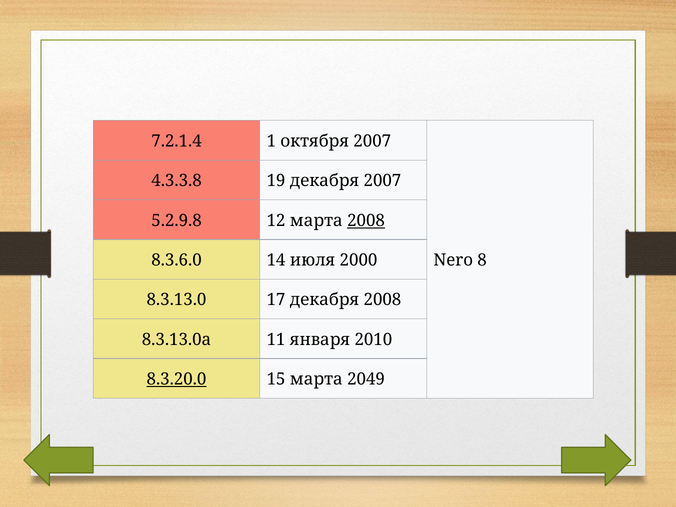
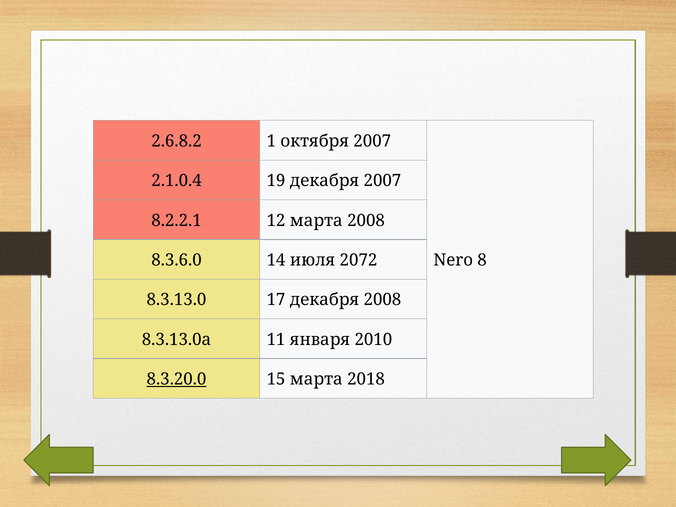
7.2.1.4: 7.2.1.4 -> 2.6.8.2
4.3.3.8: 4.3.3.8 -> 2.1.0.4
5.2.9.8: 5.2.9.8 -> 8.2.2.1
2008 at (366, 221) underline: present -> none
2000: 2000 -> 2072
2049: 2049 -> 2018
